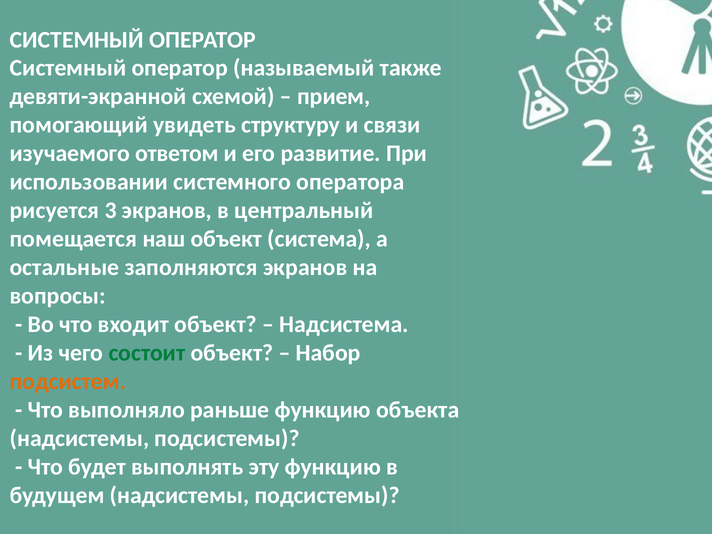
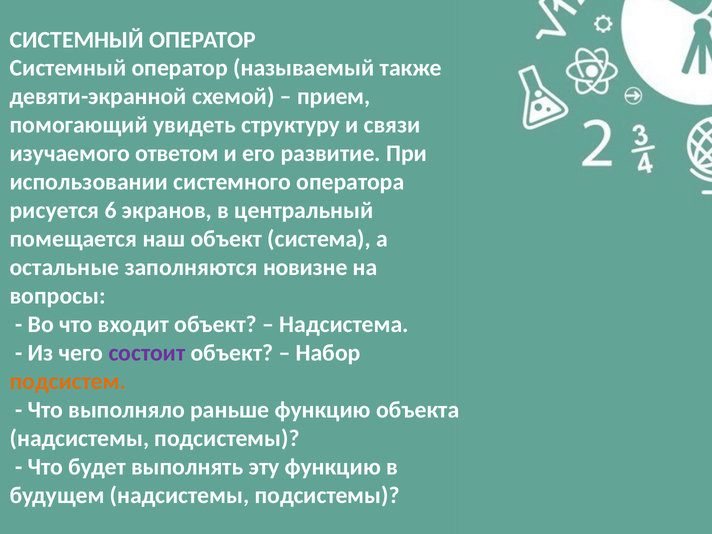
3: 3 -> 6
заполняются экранов: экранов -> новизне
состоит colour: green -> purple
